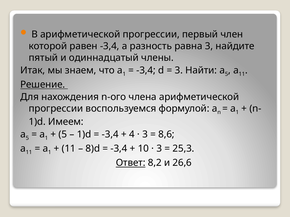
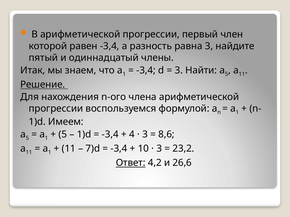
8)d: 8)d -> 7)d
25,3: 25,3 -> 23,2
8,2: 8,2 -> 4,2
